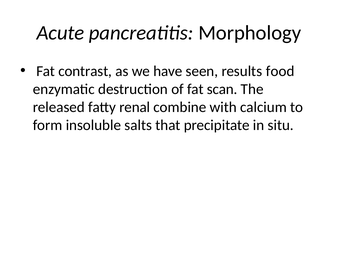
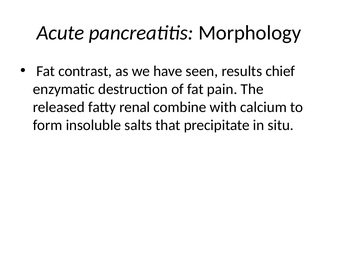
food: food -> chief
scan: scan -> pain
